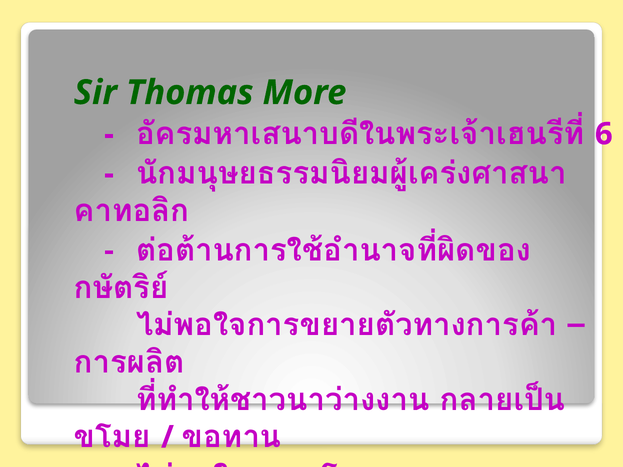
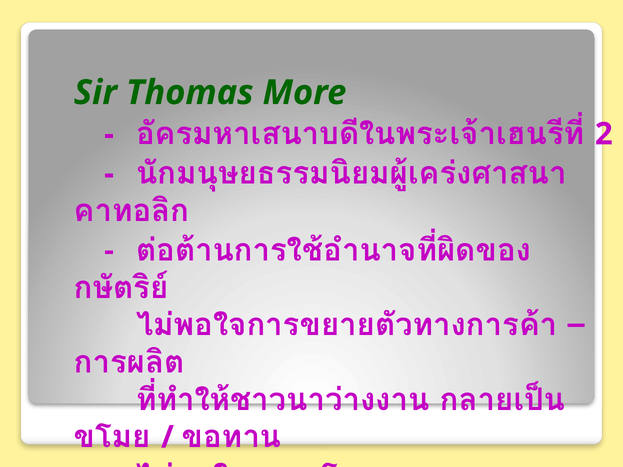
6: 6 -> 2
